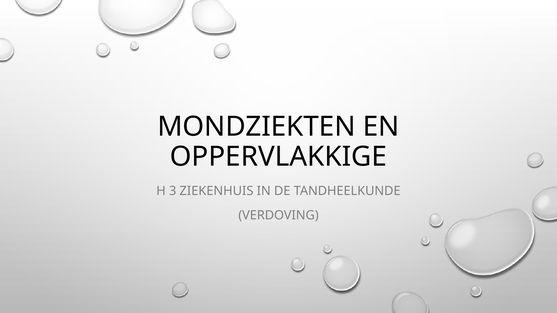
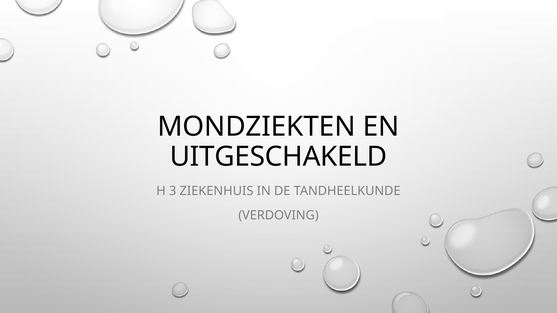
OPPERVLAKKIGE: OPPERVLAKKIGE -> UITGESCHAKELD
